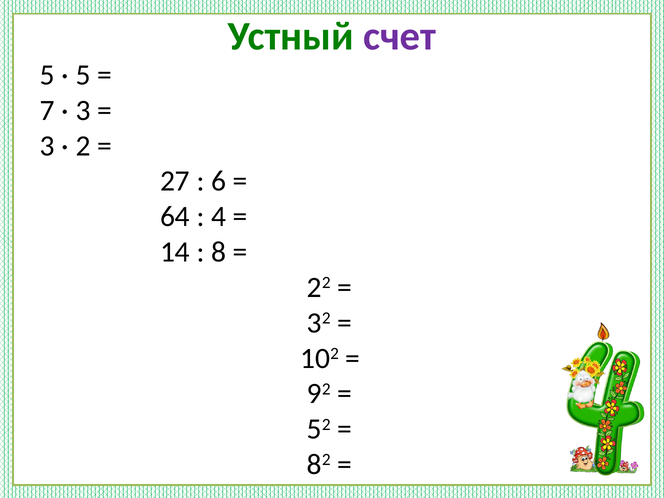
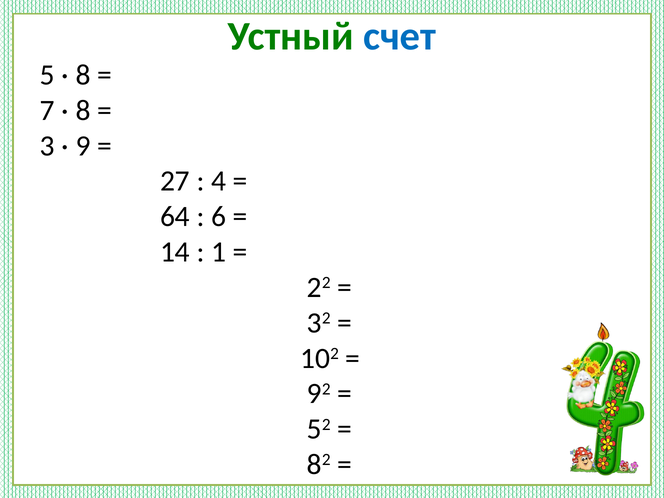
счет colour: purple -> blue
5 at (83, 75): 5 -> 8
3 at (83, 110): 3 -> 8
2: 2 -> 9
6: 6 -> 4
4: 4 -> 6
8: 8 -> 1
